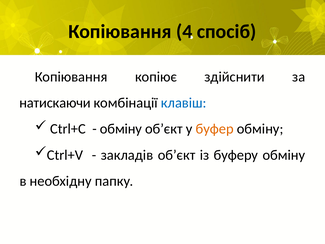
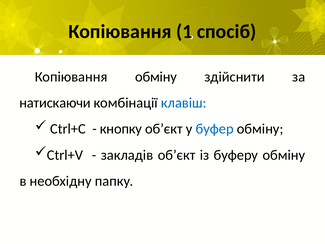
4: 4 -> 1
Копіювання копіює: копіює -> обміну
обміну at (121, 129): обміну -> кнопку
буфер colour: orange -> blue
